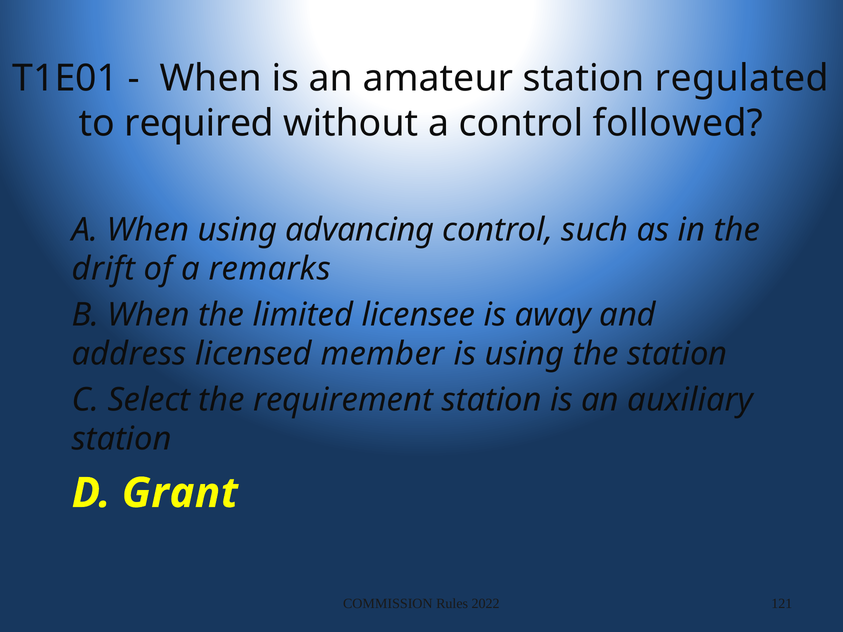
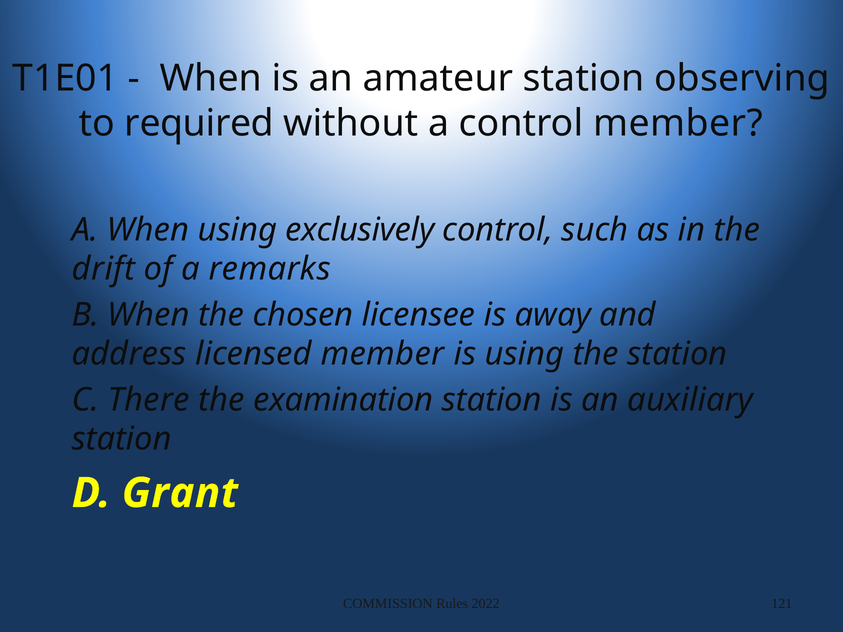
regulated: regulated -> observing
control followed: followed -> member
advancing: advancing -> exclusively
limited: limited -> chosen
Select: Select -> There
requirement: requirement -> examination
